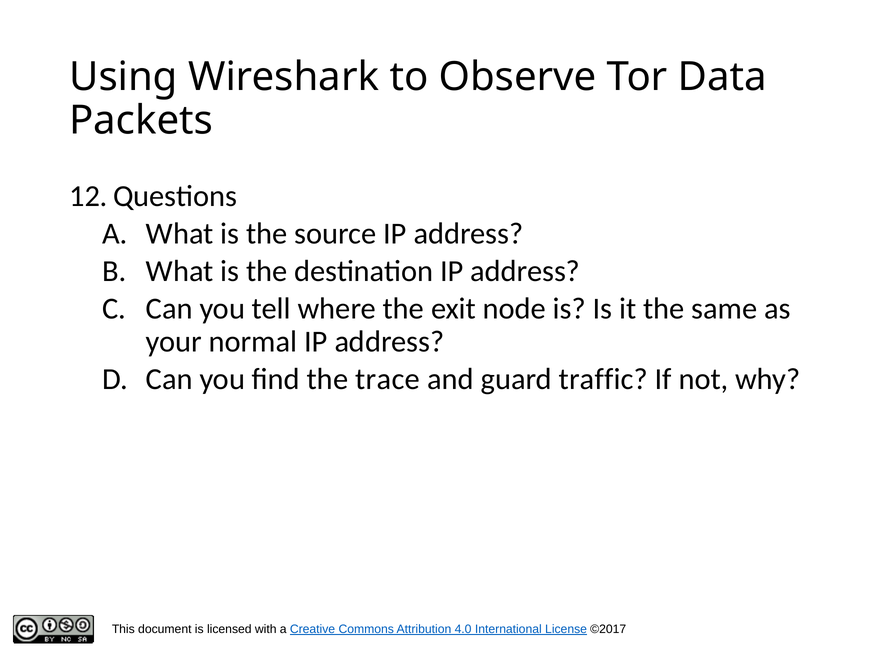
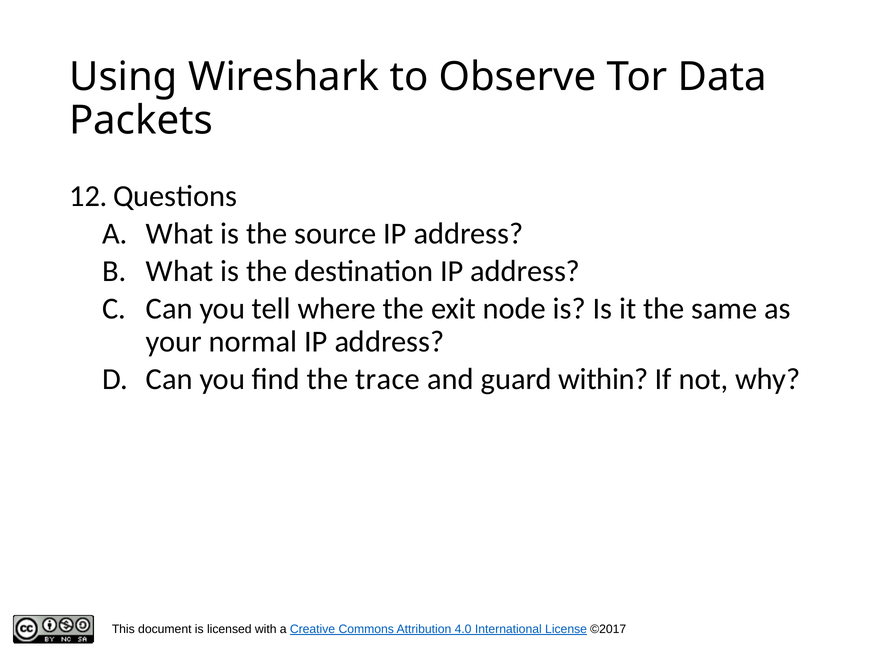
traffic: traffic -> within
